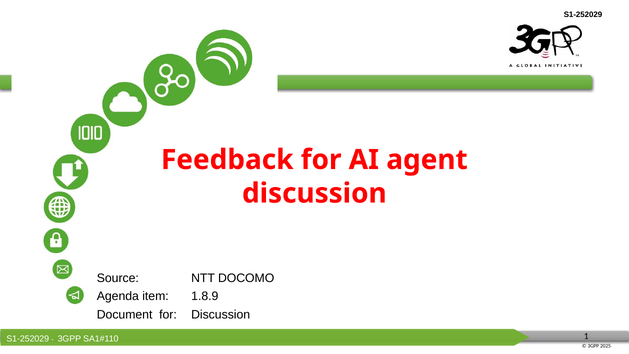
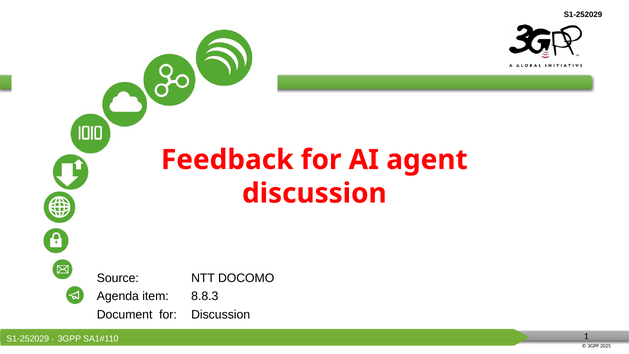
1.8.9: 1.8.9 -> 8.8.3
